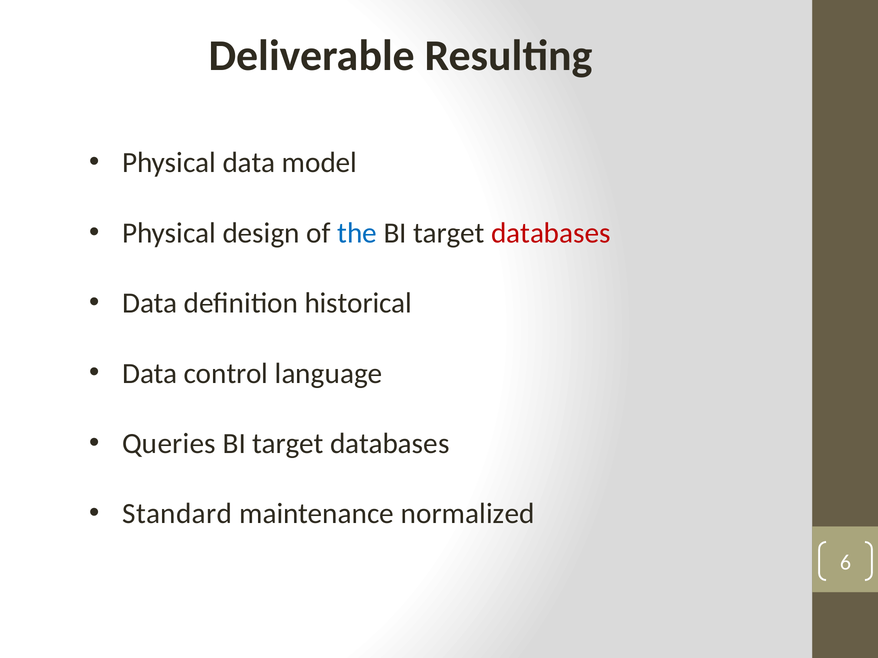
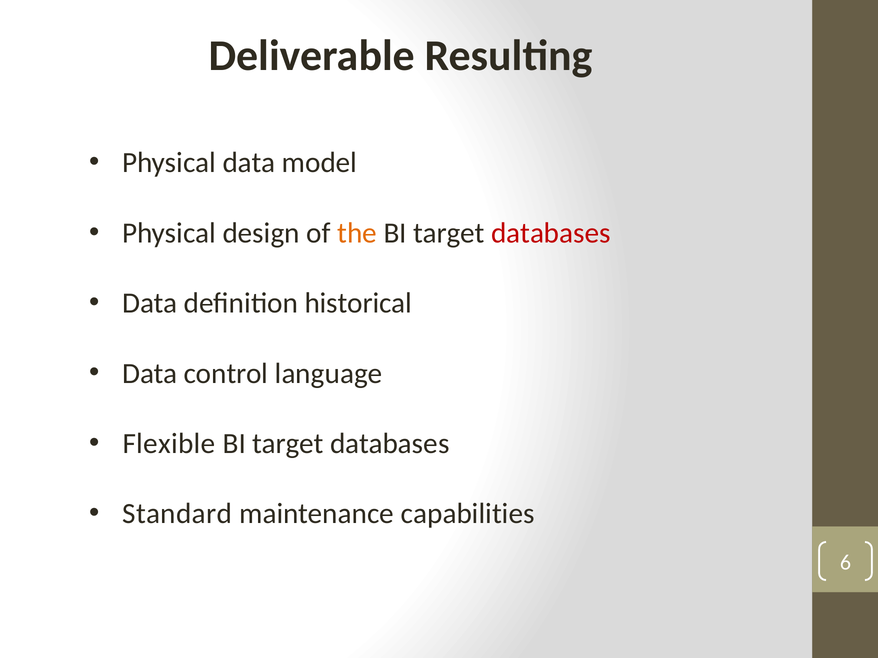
the colour: blue -> orange
Queries: Queries -> Flexible
normalized: normalized -> capabilities
